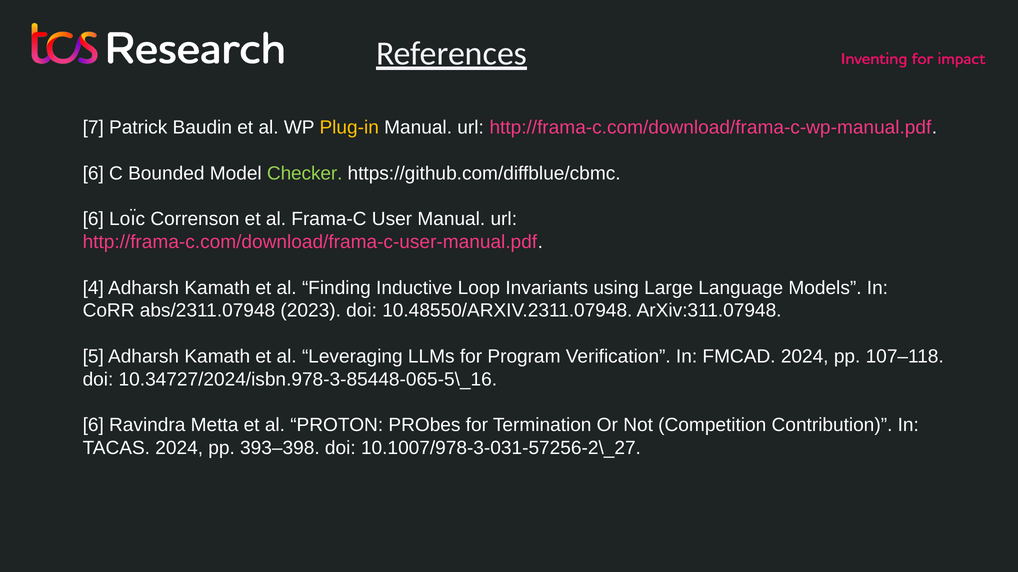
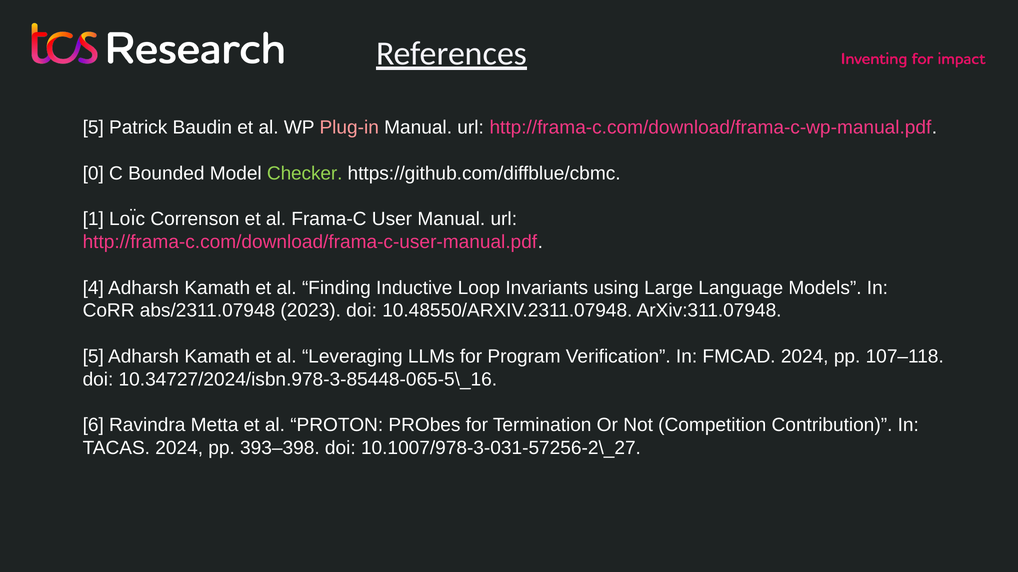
7 at (93, 128): 7 -> 5
Plug-in colour: yellow -> pink
6 at (93, 174): 6 -> 0
6 at (93, 219): 6 -> 1
